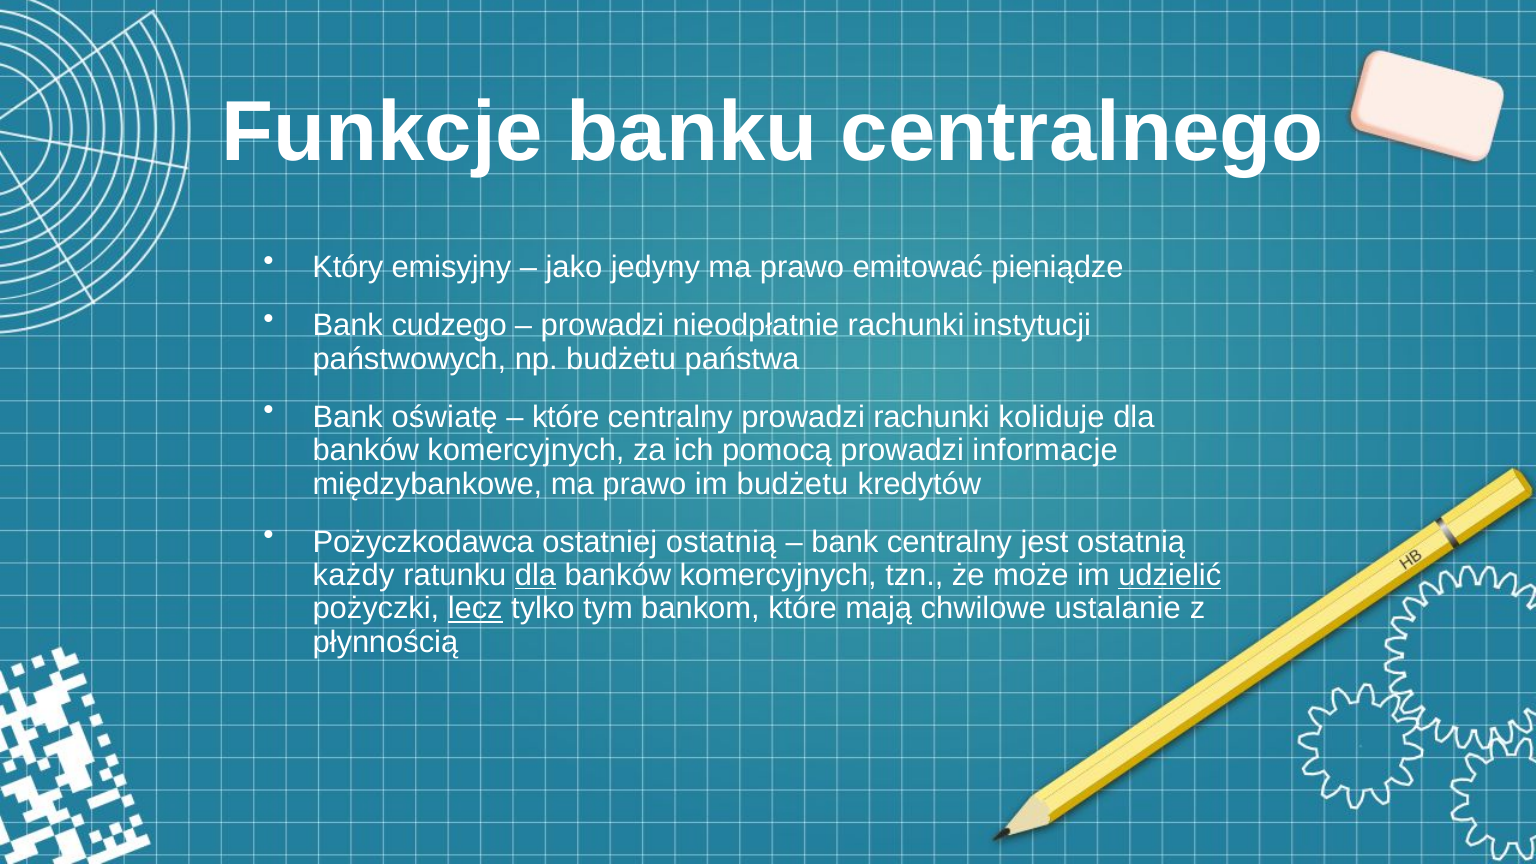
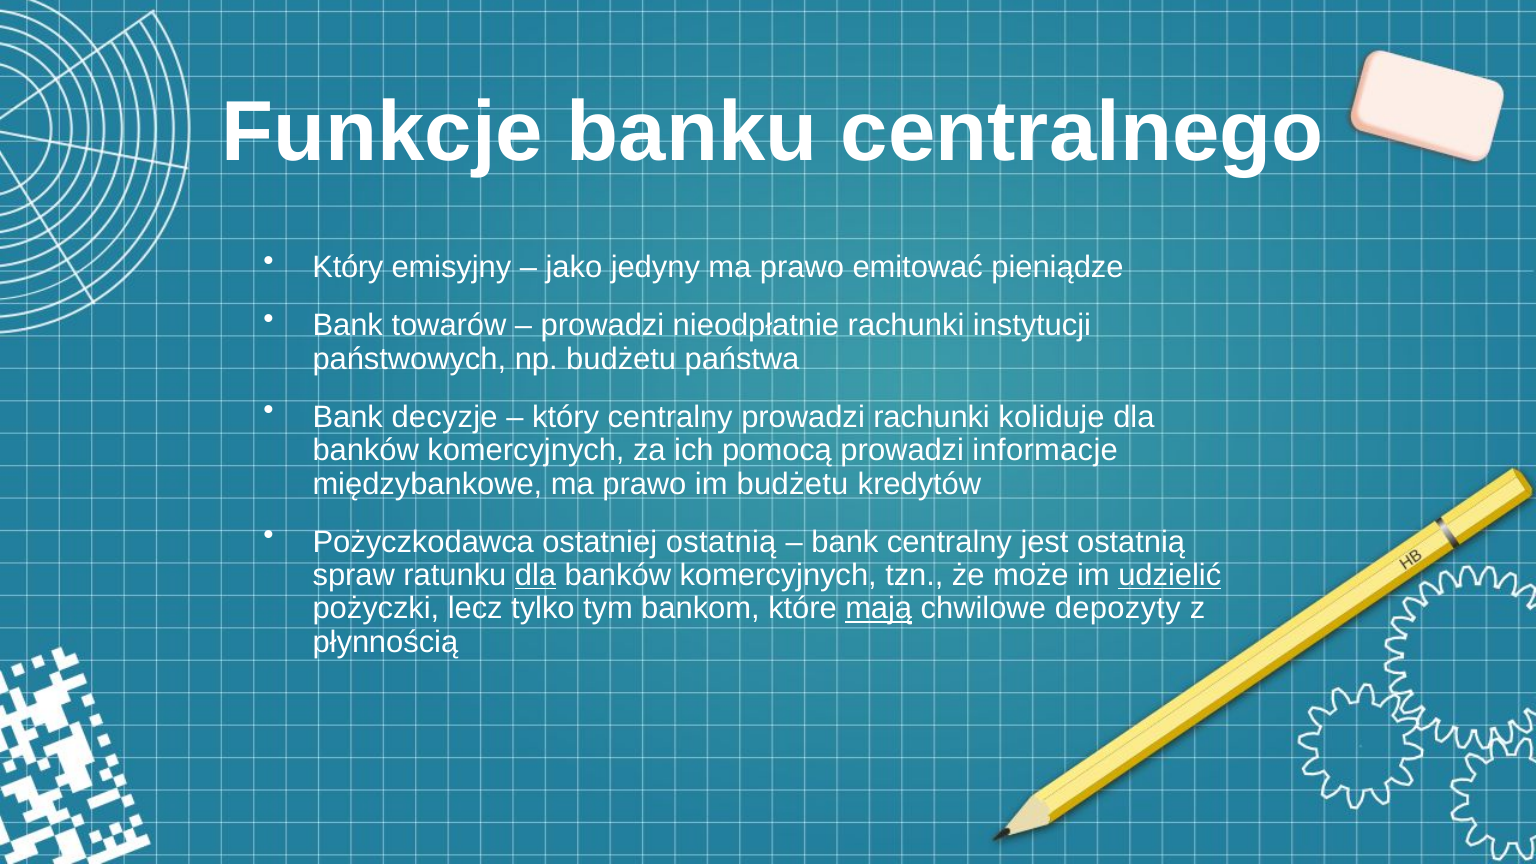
cudzego: cudzego -> towarów
oświatę: oświatę -> decyzje
które at (566, 417): które -> który
każdy: każdy -> spraw
lecz underline: present -> none
mają underline: none -> present
ustalanie: ustalanie -> depozyty
